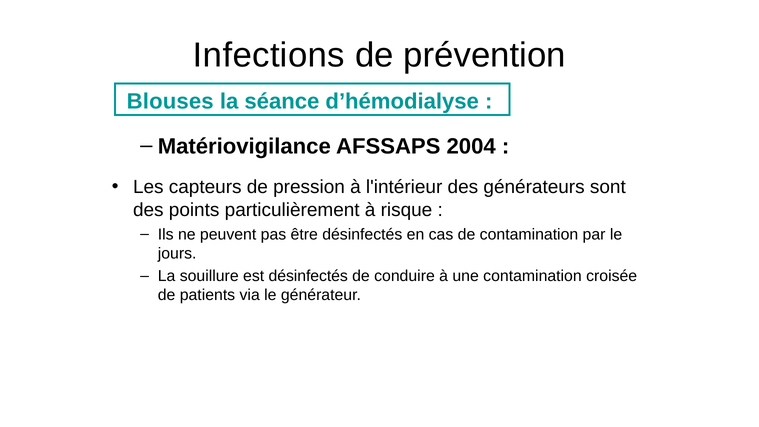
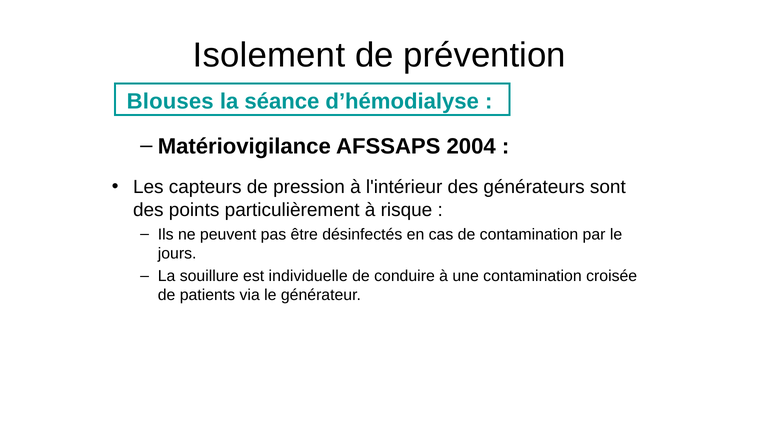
Infections: Infections -> Isolement
est désinfectés: désinfectés -> individuelle
